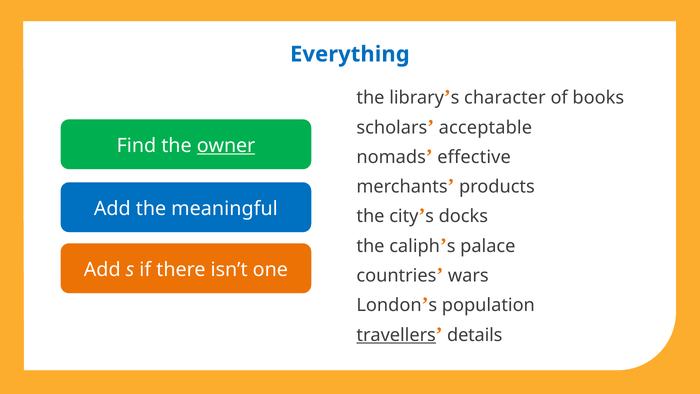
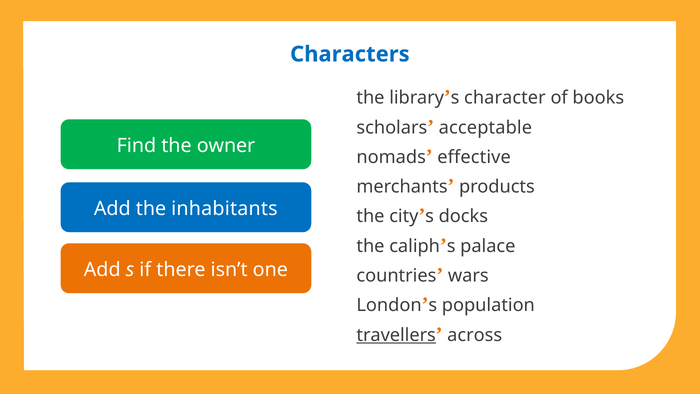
Everything: Everything -> Characters
owner underline: present -> none
meaningful: meaningful -> inhabitants
details: details -> across
